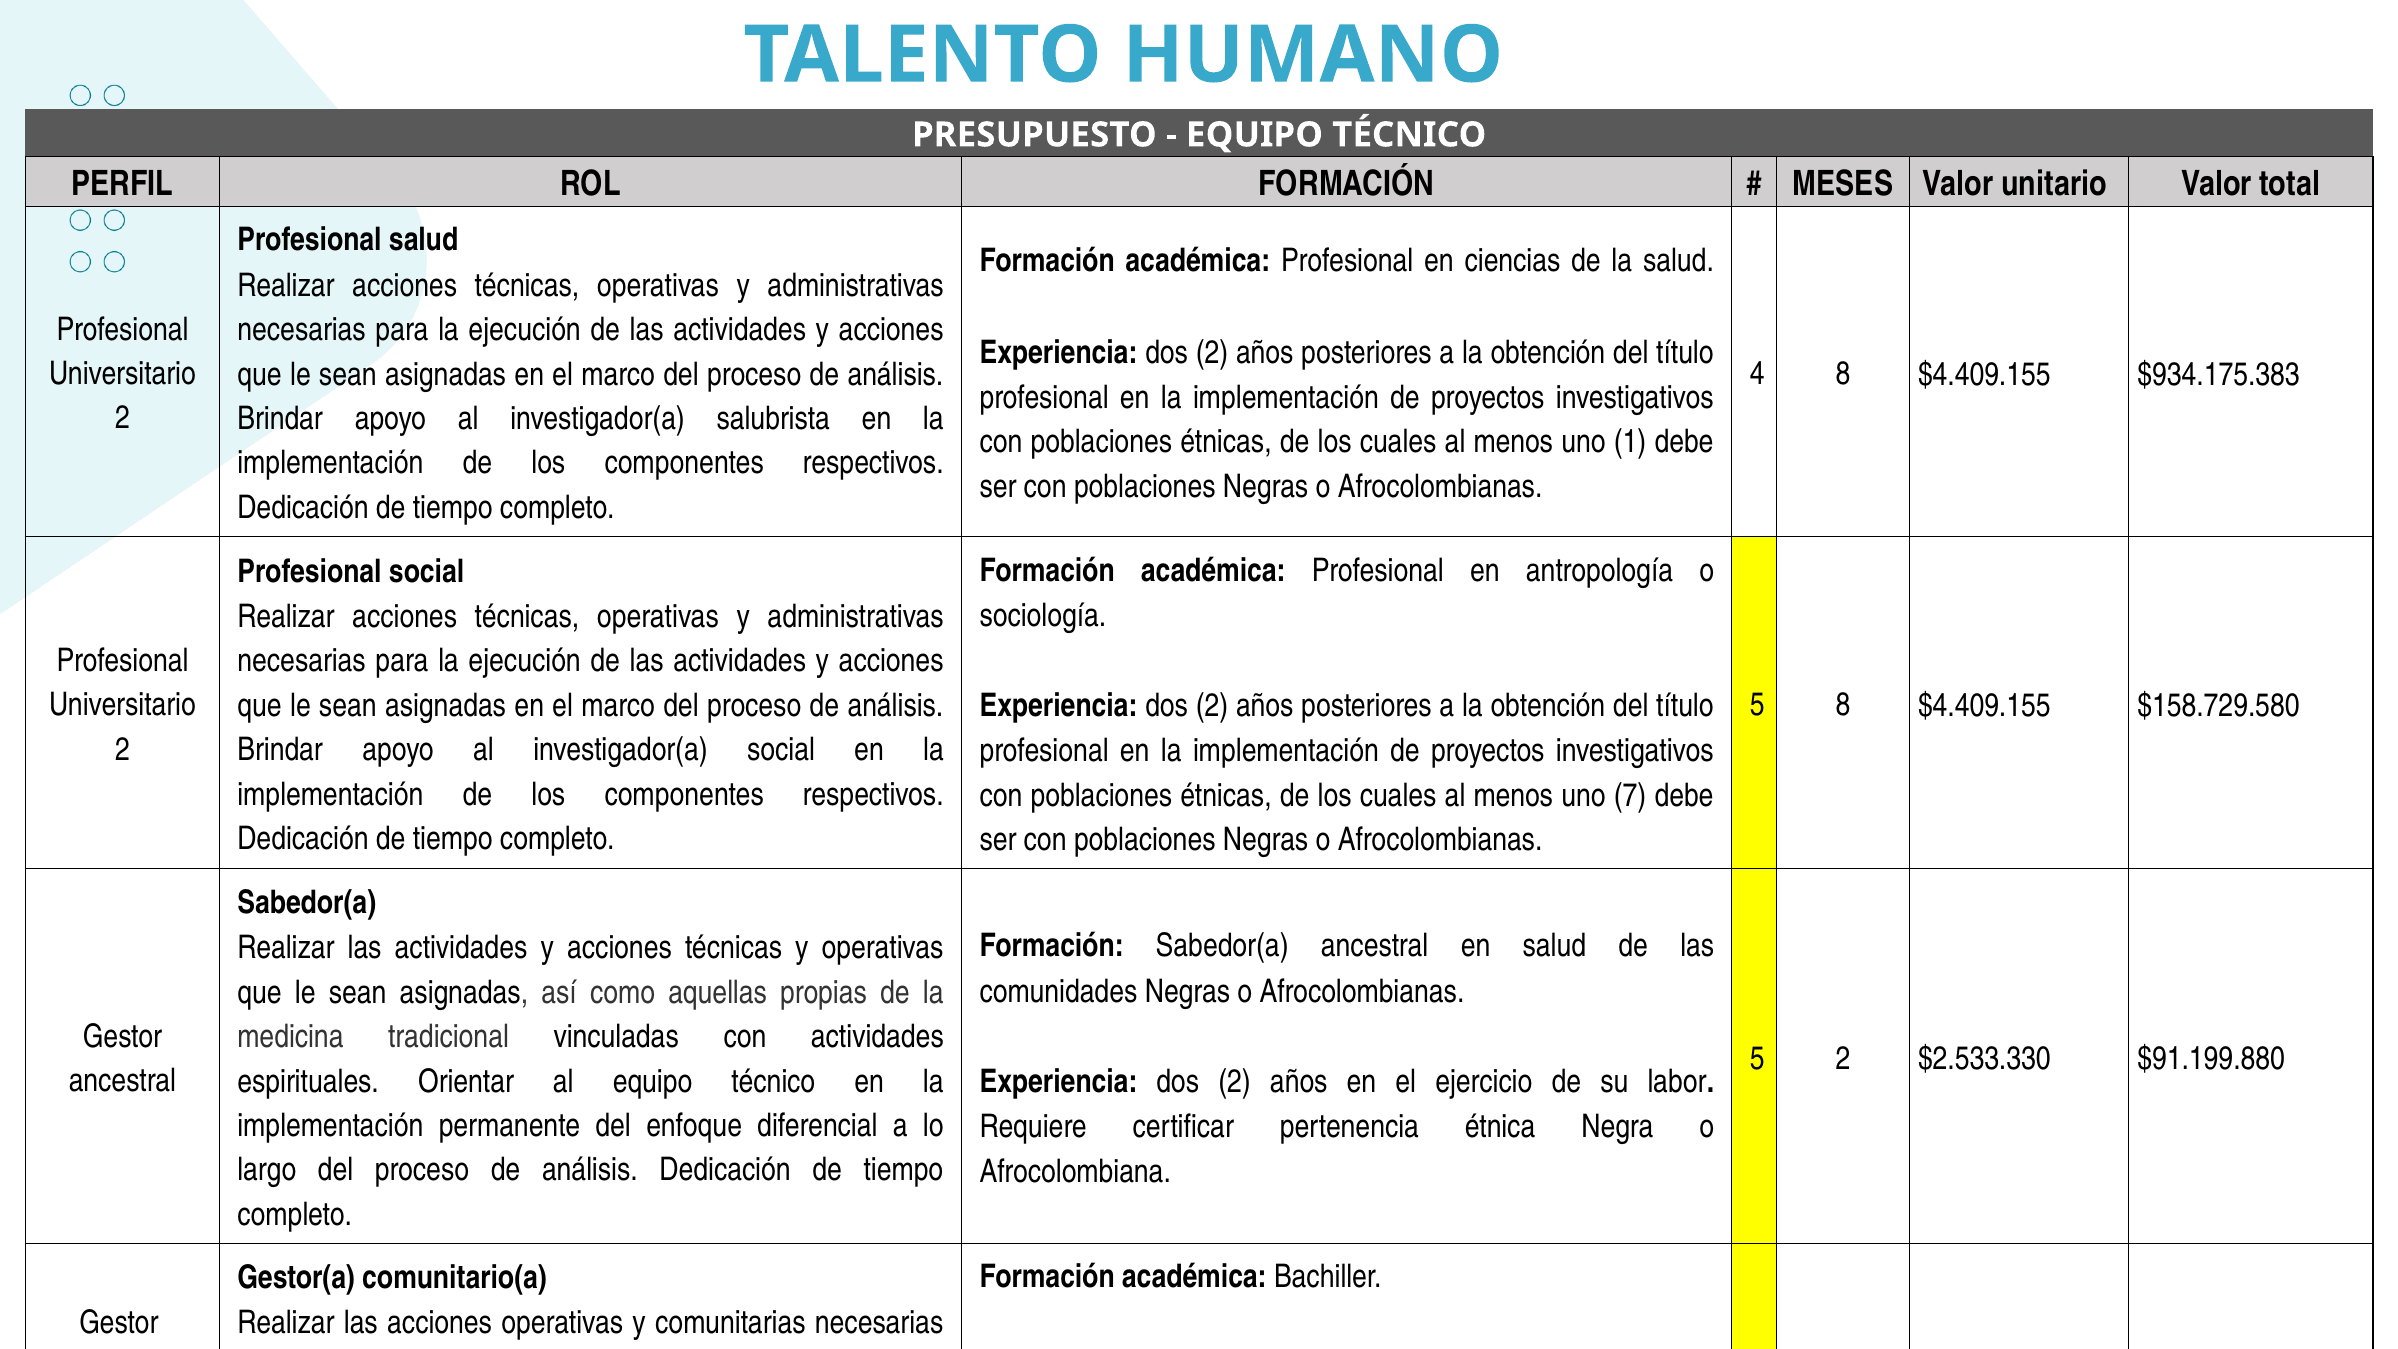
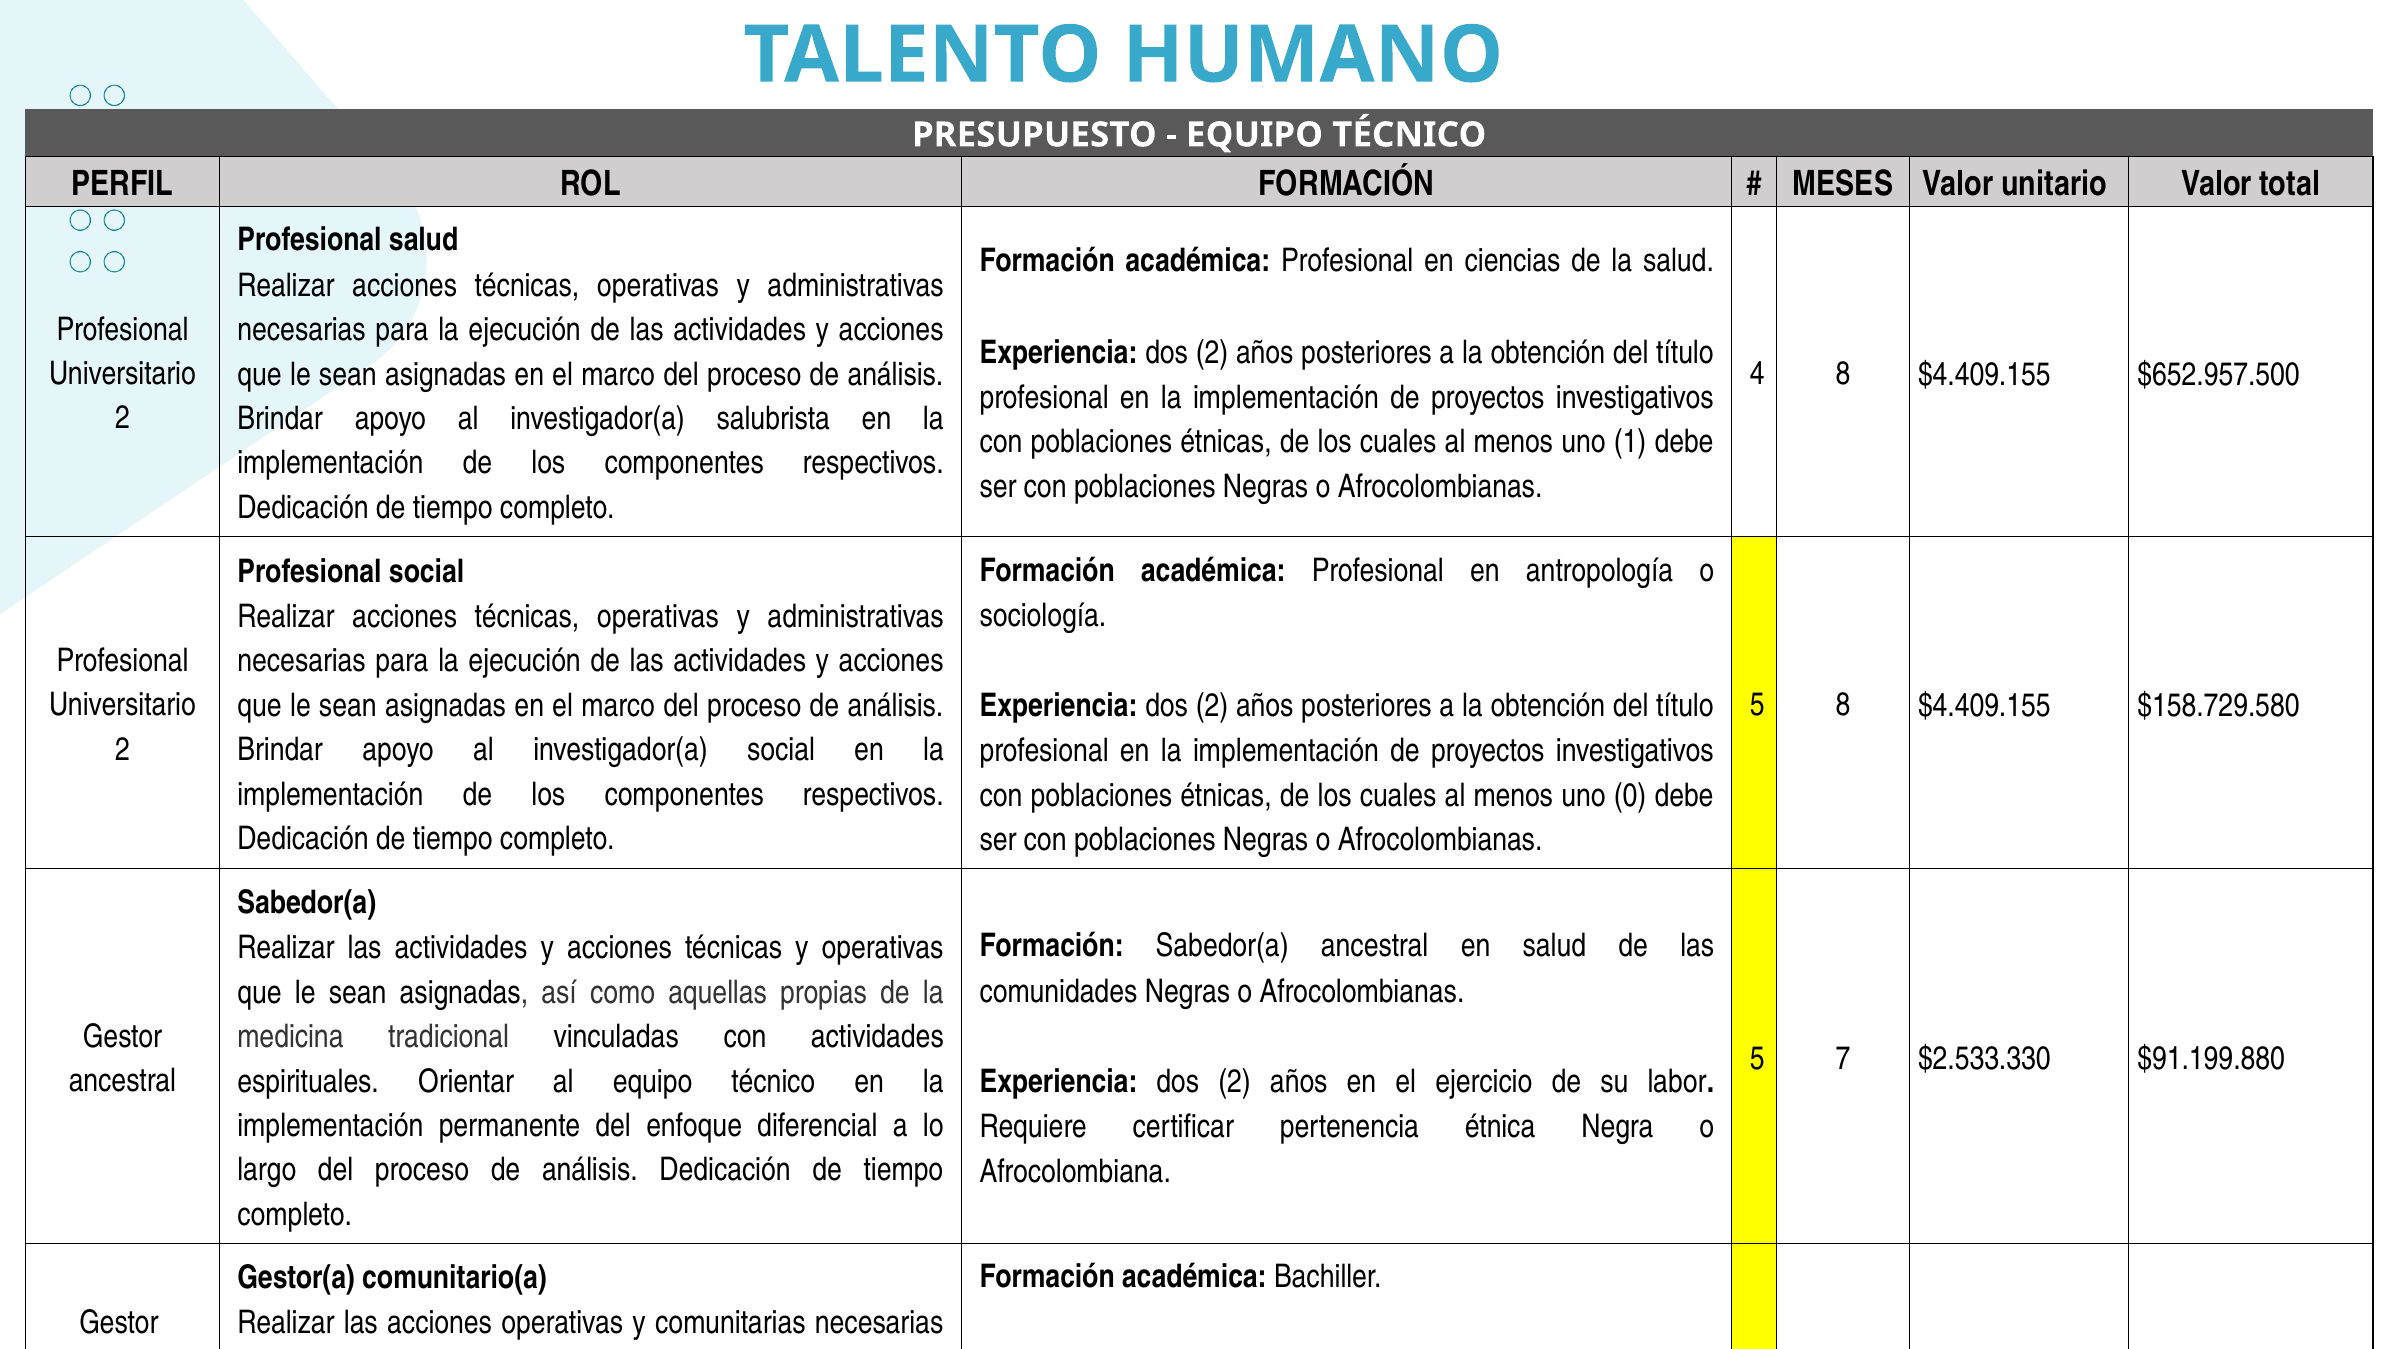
$934.175.383: $934.175.383 -> $652.957.500
7: 7 -> 0
5 2: 2 -> 7
